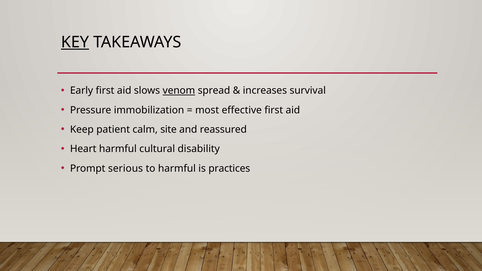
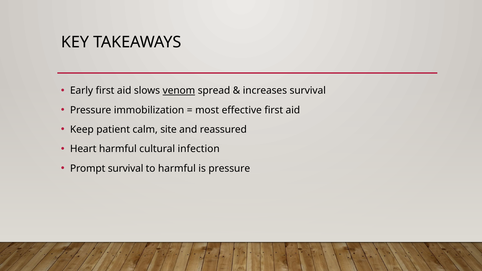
KEY underline: present -> none
disability: disability -> infection
Prompt serious: serious -> survival
is practices: practices -> pressure
